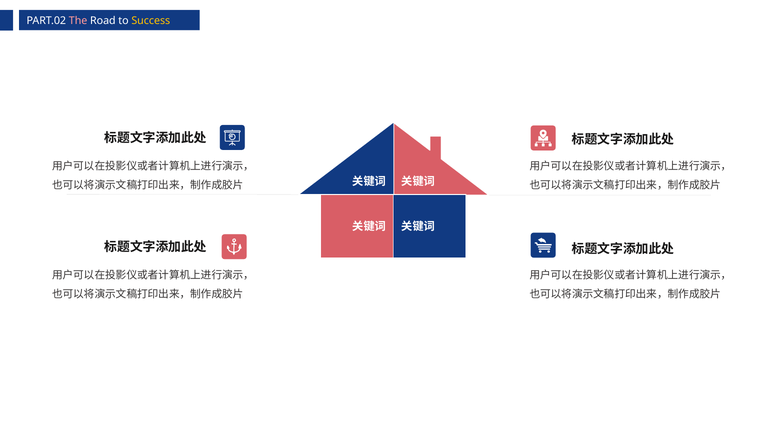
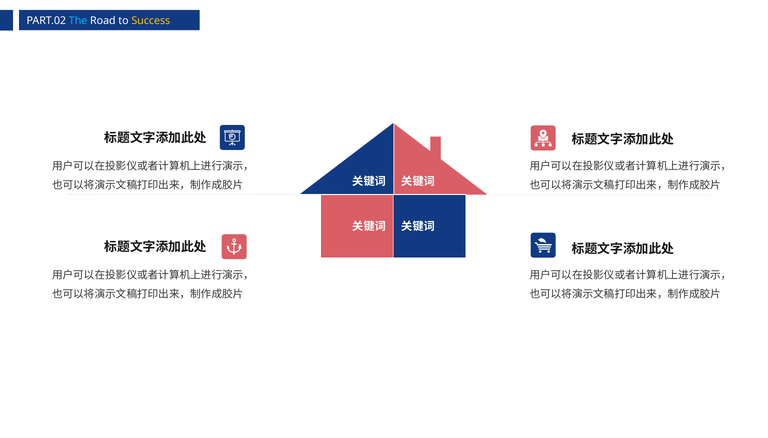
The colour: pink -> light blue
